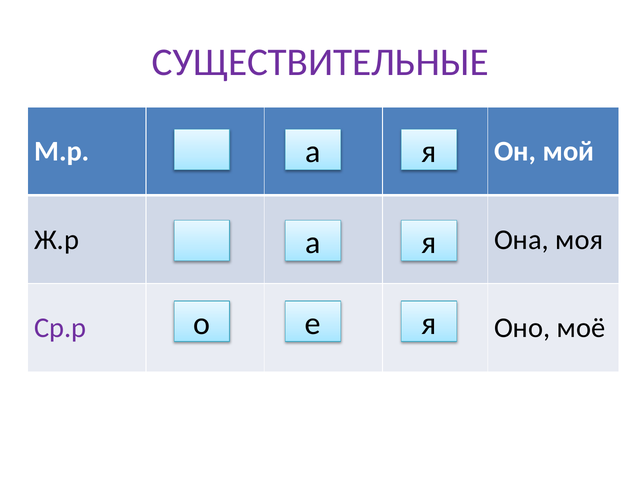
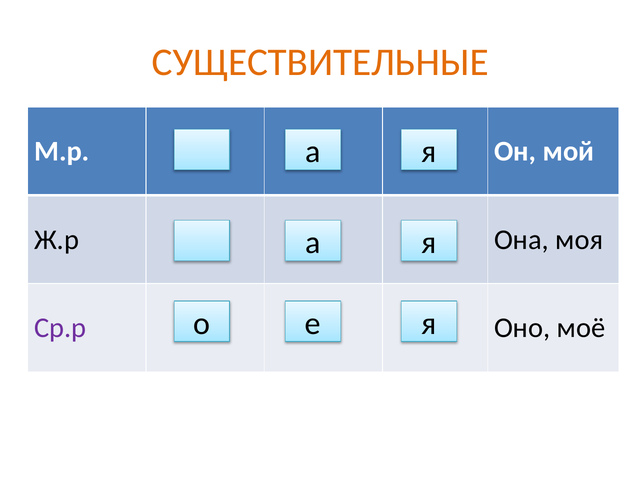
СУЩЕСТВИТЕЛЬНЫЕ colour: purple -> orange
